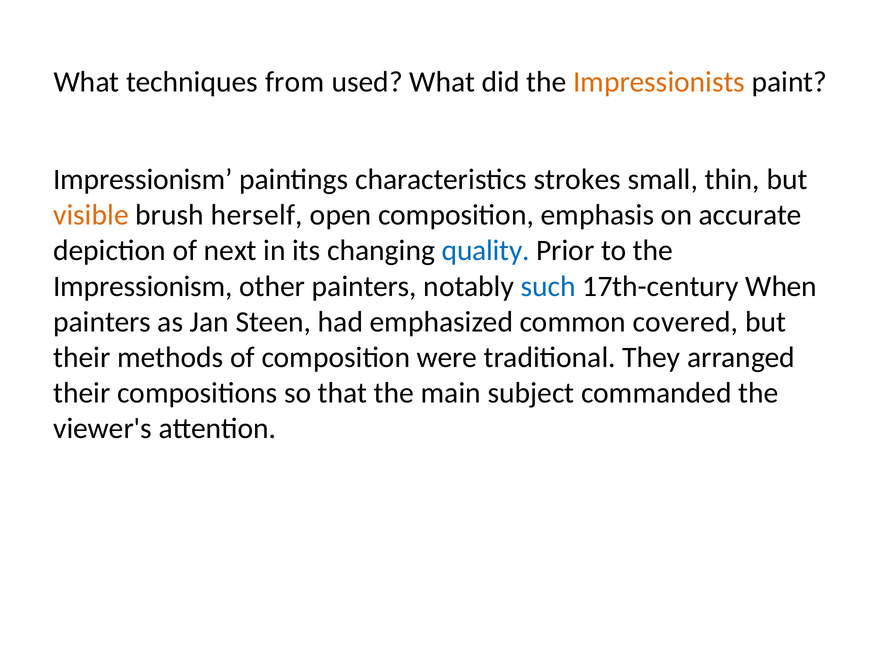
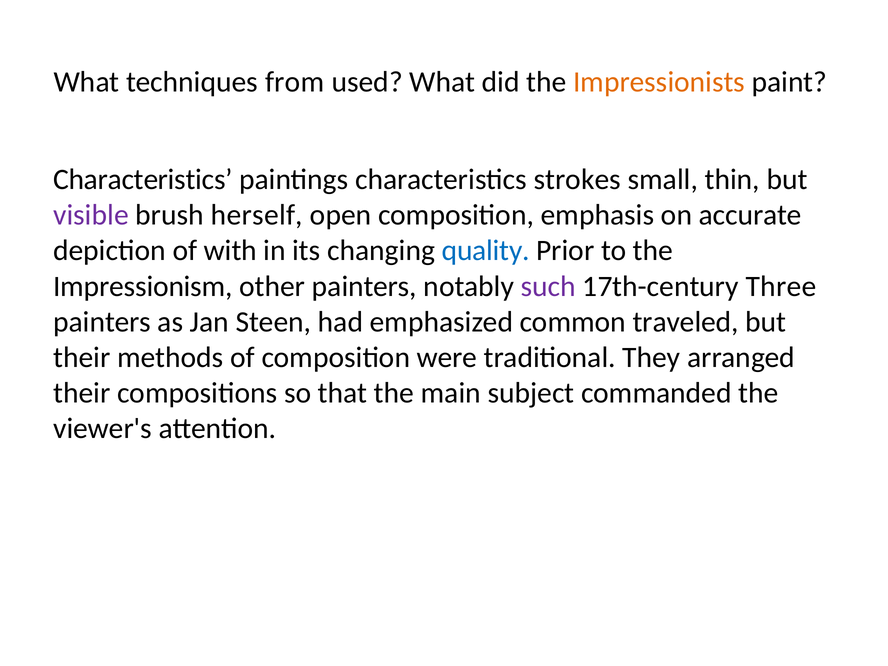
Impressionism at (143, 180): Impressionism -> Characteristics
visible colour: orange -> purple
next: next -> with
such colour: blue -> purple
When: When -> Three
covered: covered -> traveled
